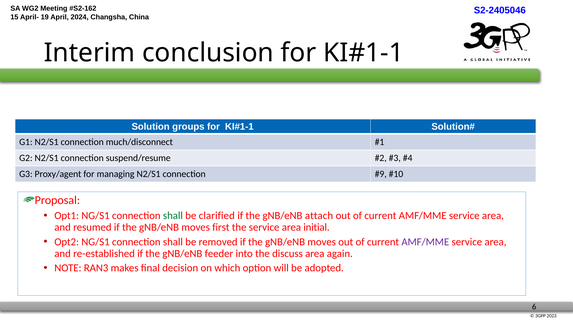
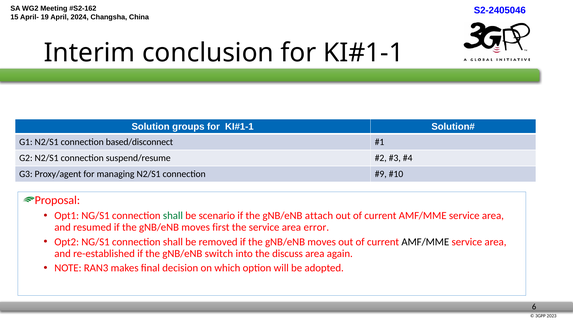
much/disconnect: much/disconnect -> based/disconnect
clarified: clarified -> scenario
initial: initial -> error
AMF/MME at (425, 241) colour: purple -> black
feeder: feeder -> switch
